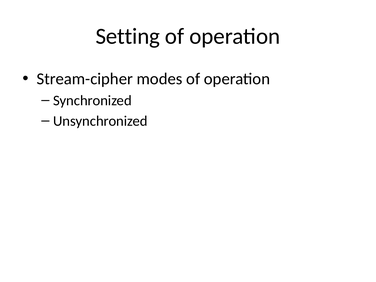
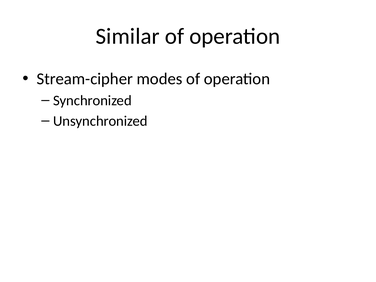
Setting: Setting -> Similar
